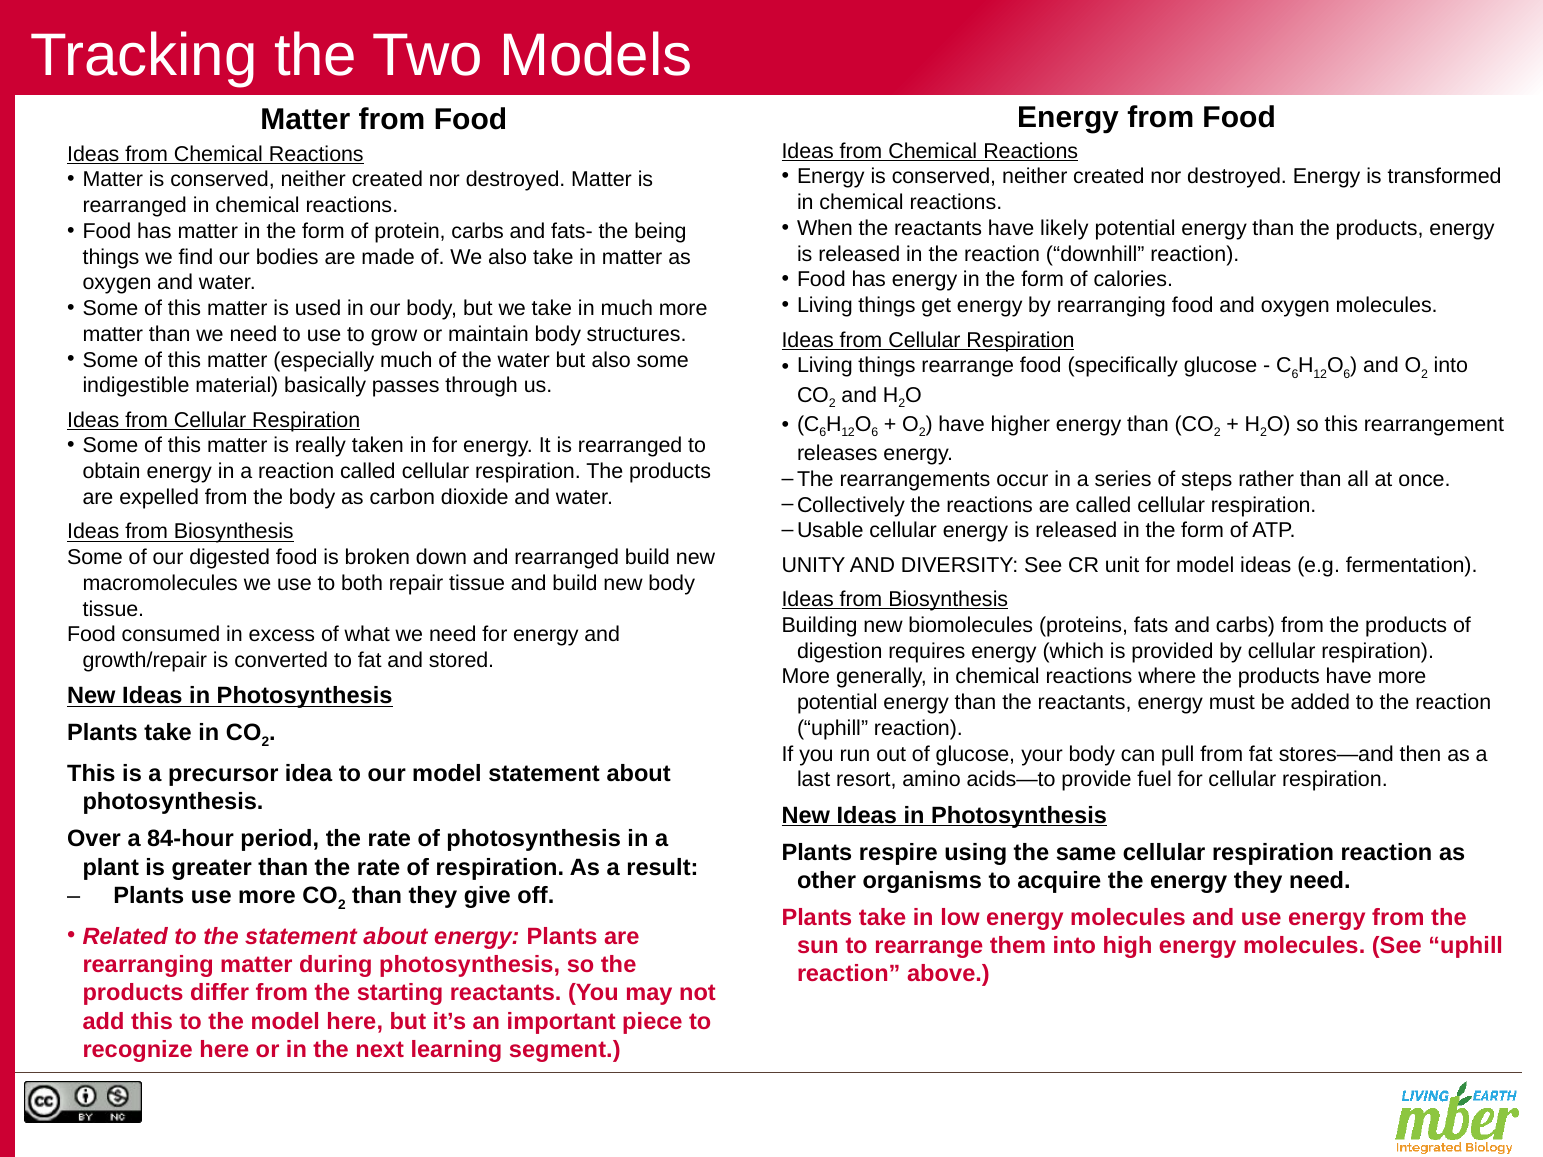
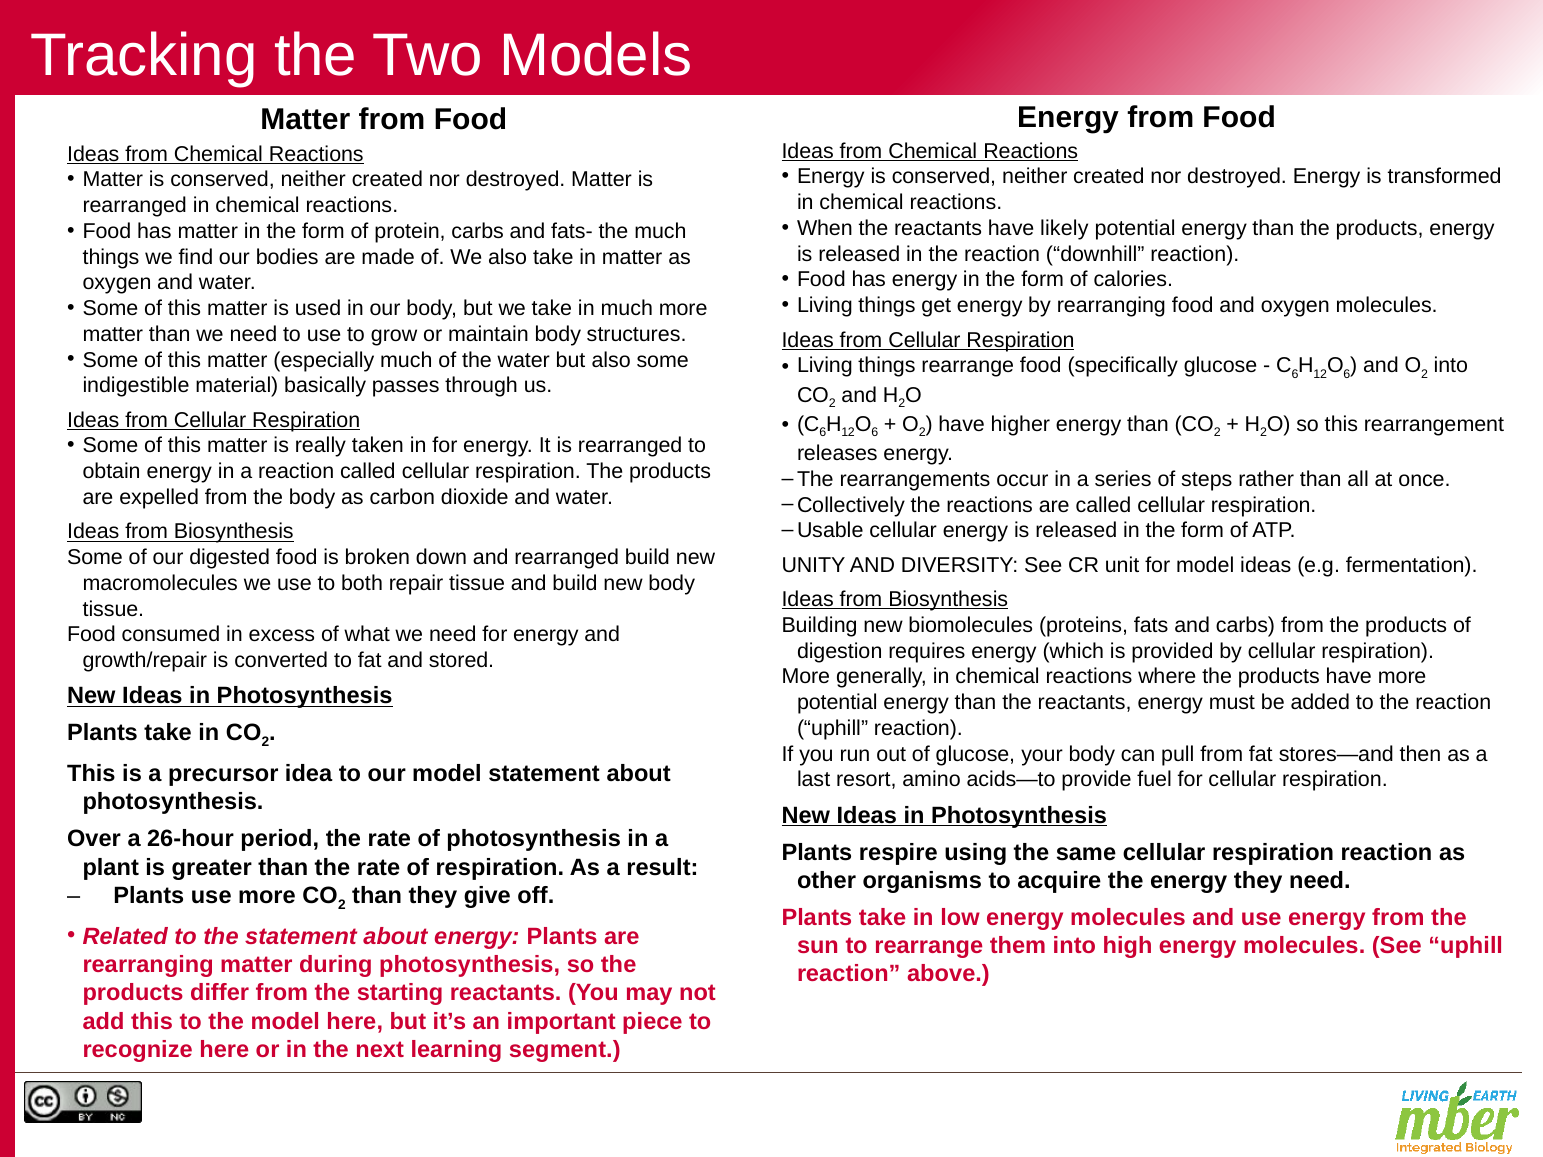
the being: being -> much
84-hour: 84-hour -> 26-hour
